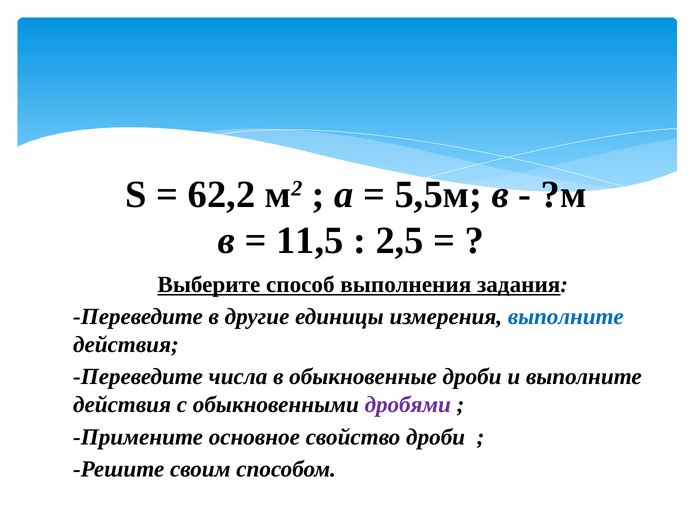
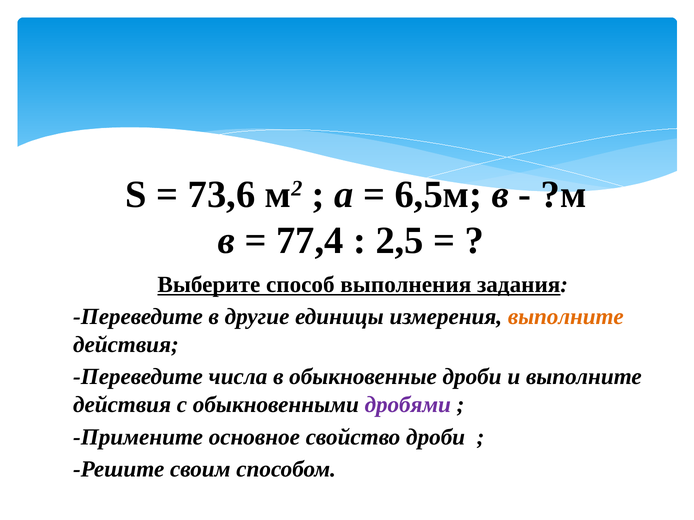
62,2: 62,2 -> 73,6
5,5м: 5,5м -> 6,5м
11,5: 11,5 -> 77,4
выполните at (566, 317) colour: blue -> orange
